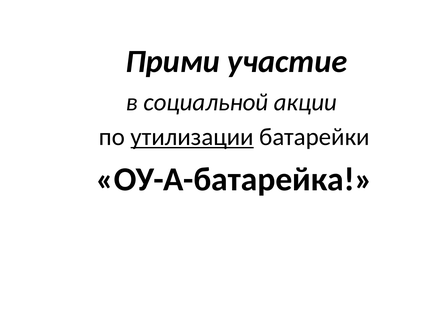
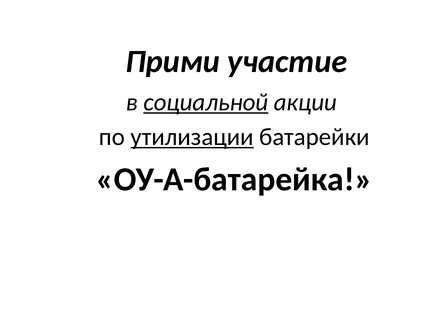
социальной underline: none -> present
